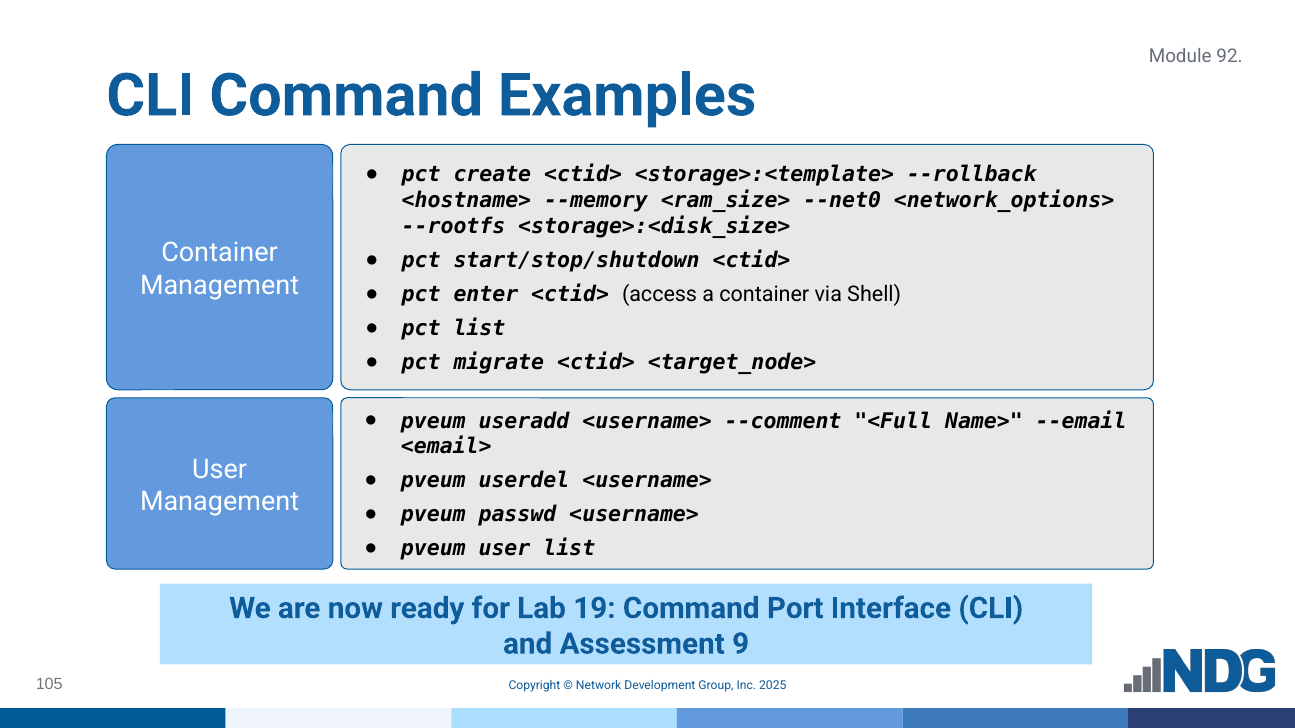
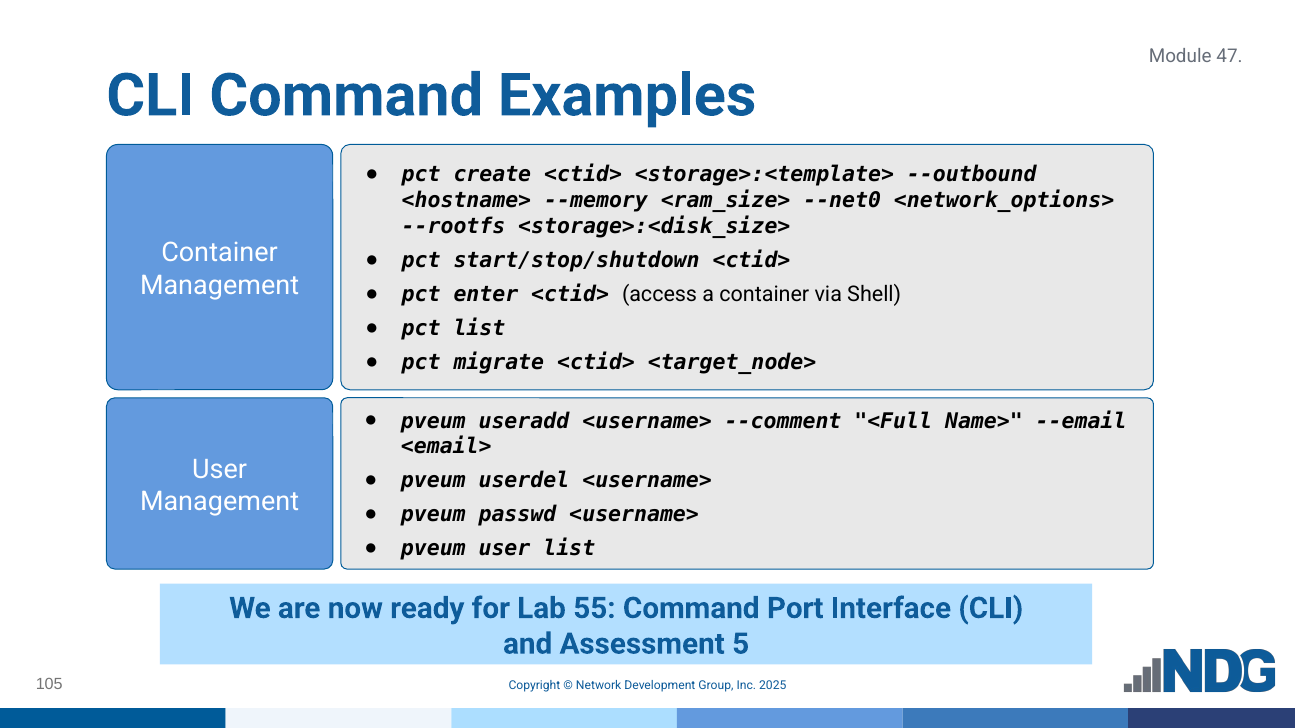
92: 92 -> 47
--rollback: --rollback -> --outbound
19: 19 -> 55
9: 9 -> 5
